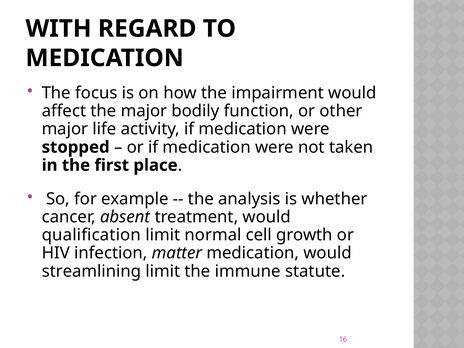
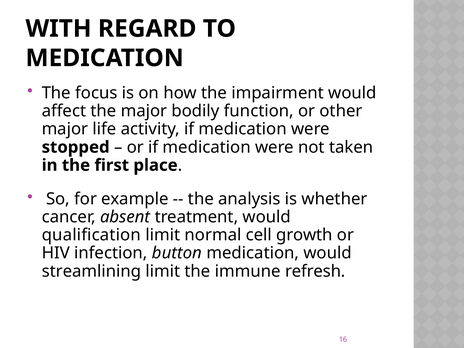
matter: matter -> button
statute: statute -> refresh
